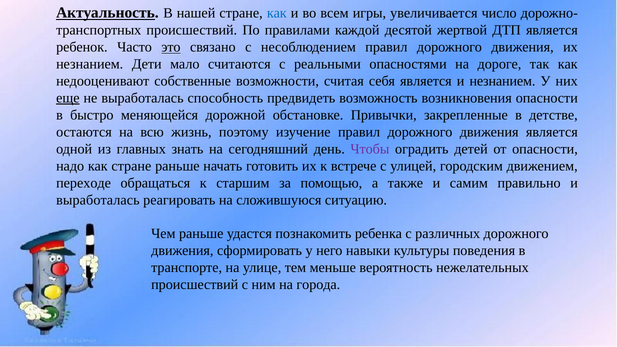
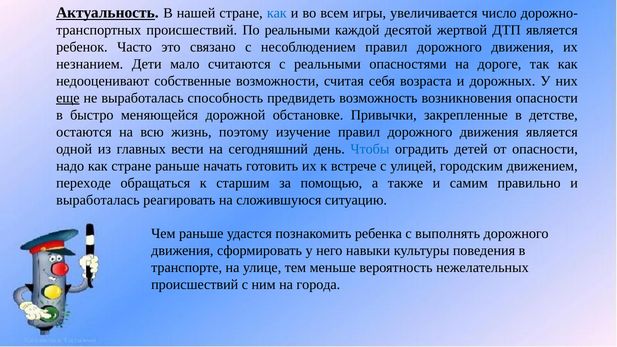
По правилами: правилами -> реальными
это underline: present -> none
себя является: является -> возраста
и незнанием: незнанием -> дорожных
знать: знать -> вести
Чтобы colour: purple -> blue
различных: различных -> выполнять
